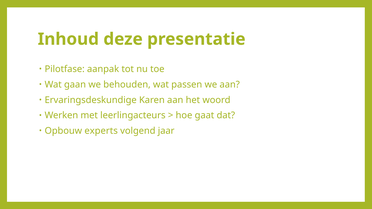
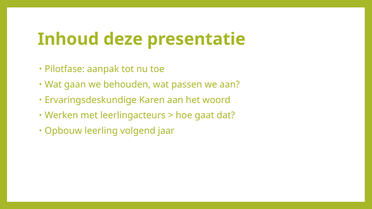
experts: experts -> leerling
